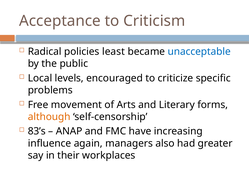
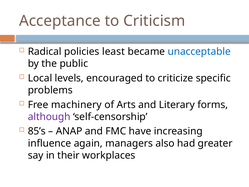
movement: movement -> machinery
although colour: orange -> purple
83’s: 83’s -> 85’s
